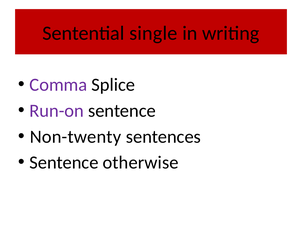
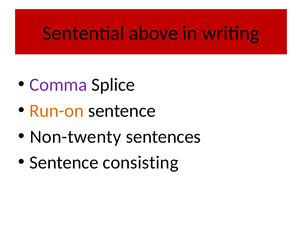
single: single -> above
Run-on colour: purple -> orange
otherwise: otherwise -> consisting
